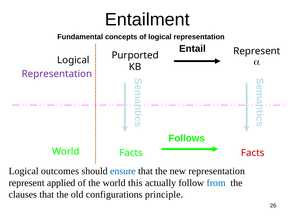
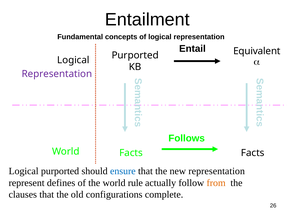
Represent at (257, 51): Represent -> Equivalent
Facts at (253, 153) colour: red -> black
Logical outcomes: outcomes -> purported
applied: applied -> defines
this: this -> rule
from colour: blue -> orange
principle: principle -> complete
